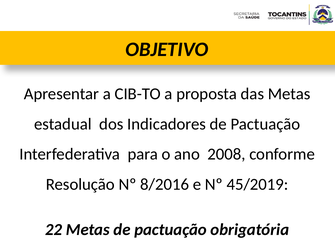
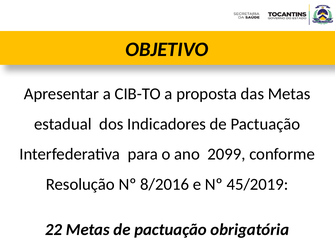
2008: 2008 -> 2099
